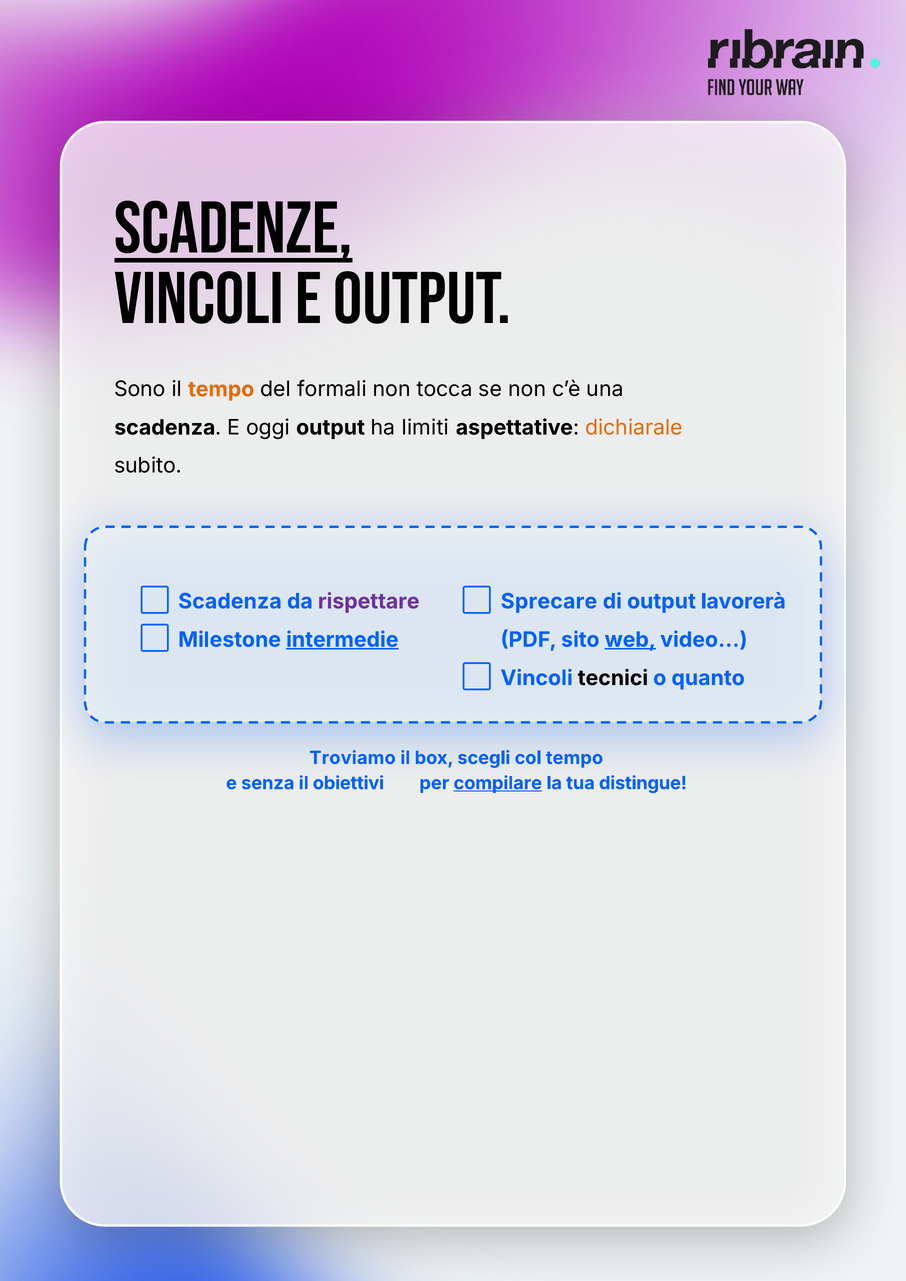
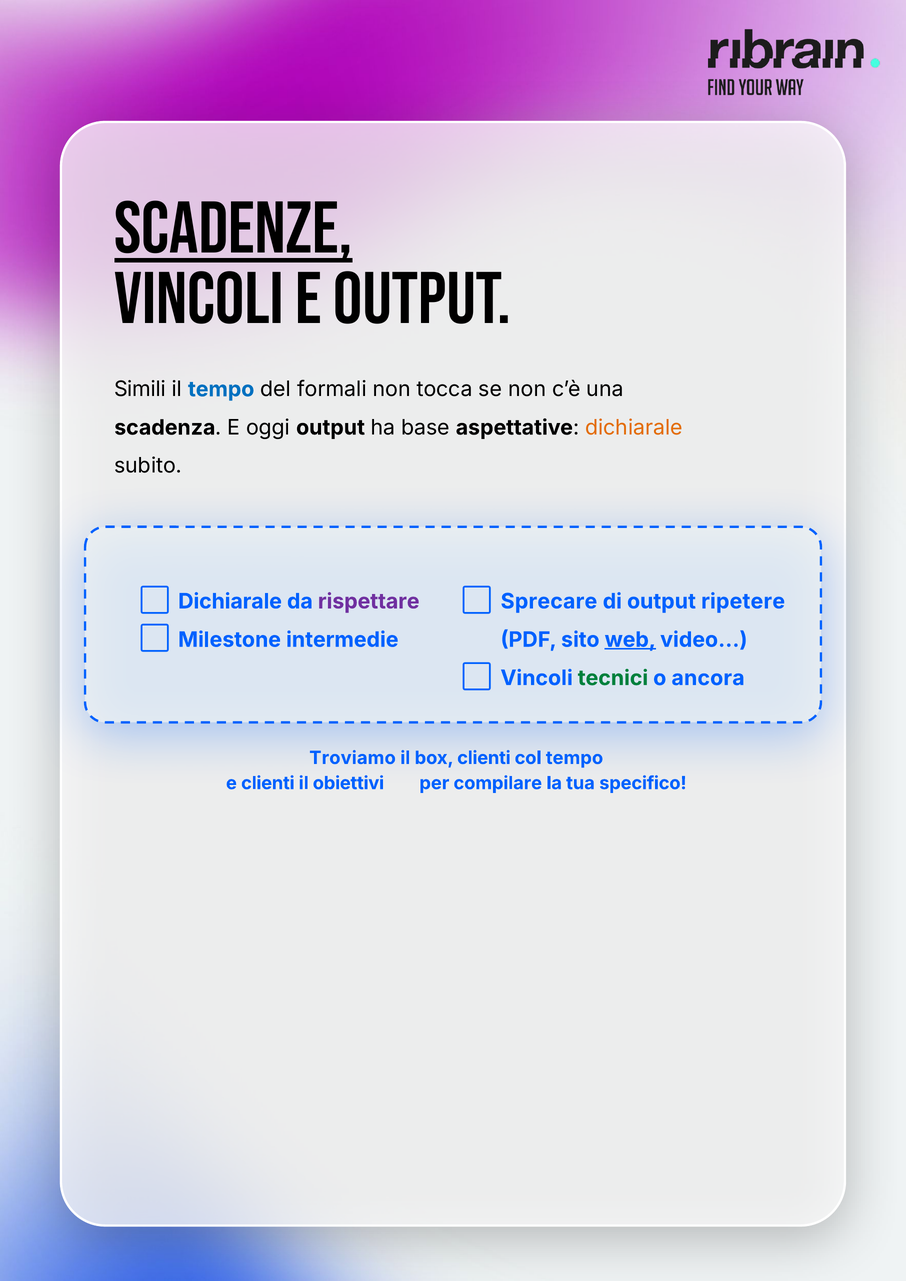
Sono: Sono -> Simili
tempo at (221, 389) colour: orange -> blue
limiti: limiti -> base
Scadenza at (230, 602): Scadenza -> Dichiarale
lavorerà: lavorerà -> ripetere
intermedie underline: present -> none
tecnici colour: black -> green
quanto: quanto -> ancora
box scegli: scegli -> clienti
e senza: senza -> clienti
compilare underline: present -> none
distingue: distingue -> specifico
